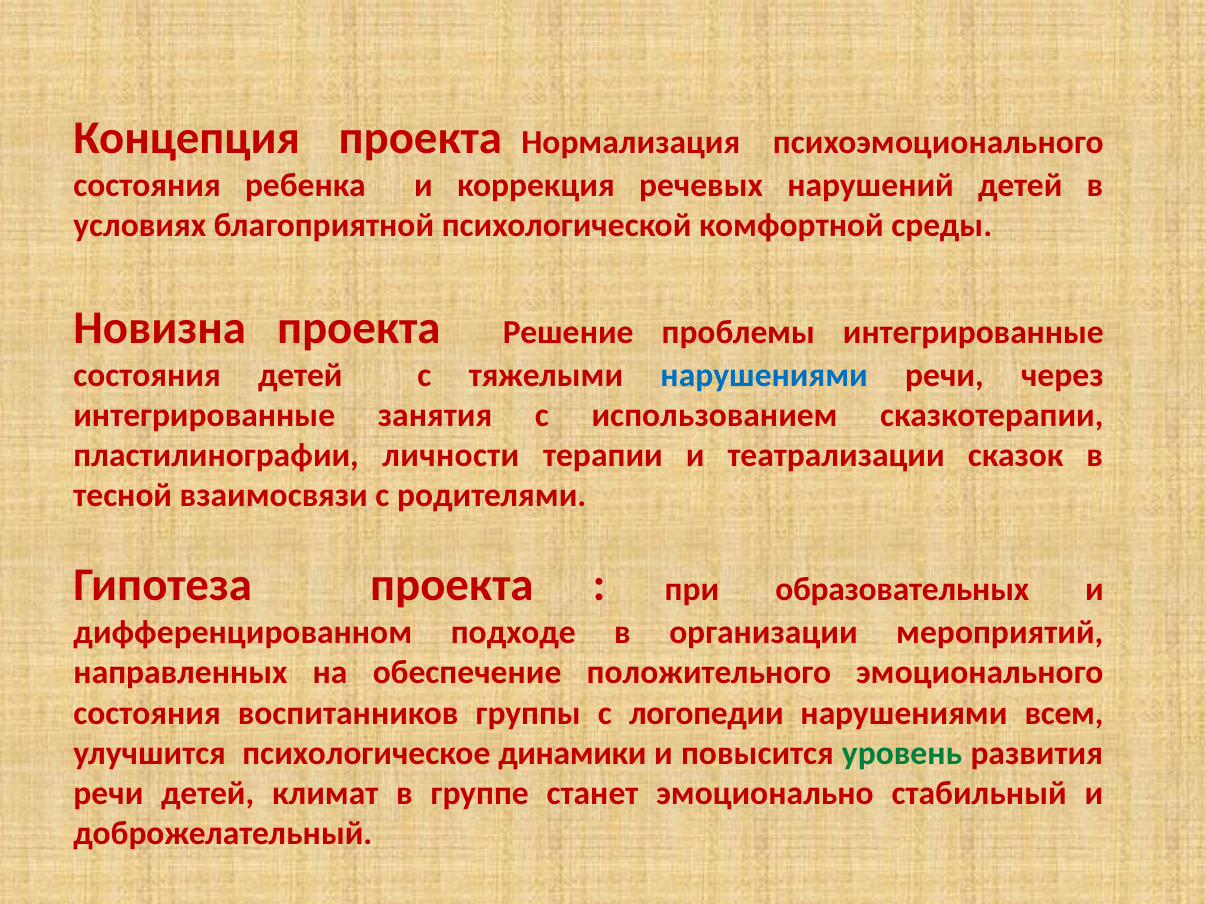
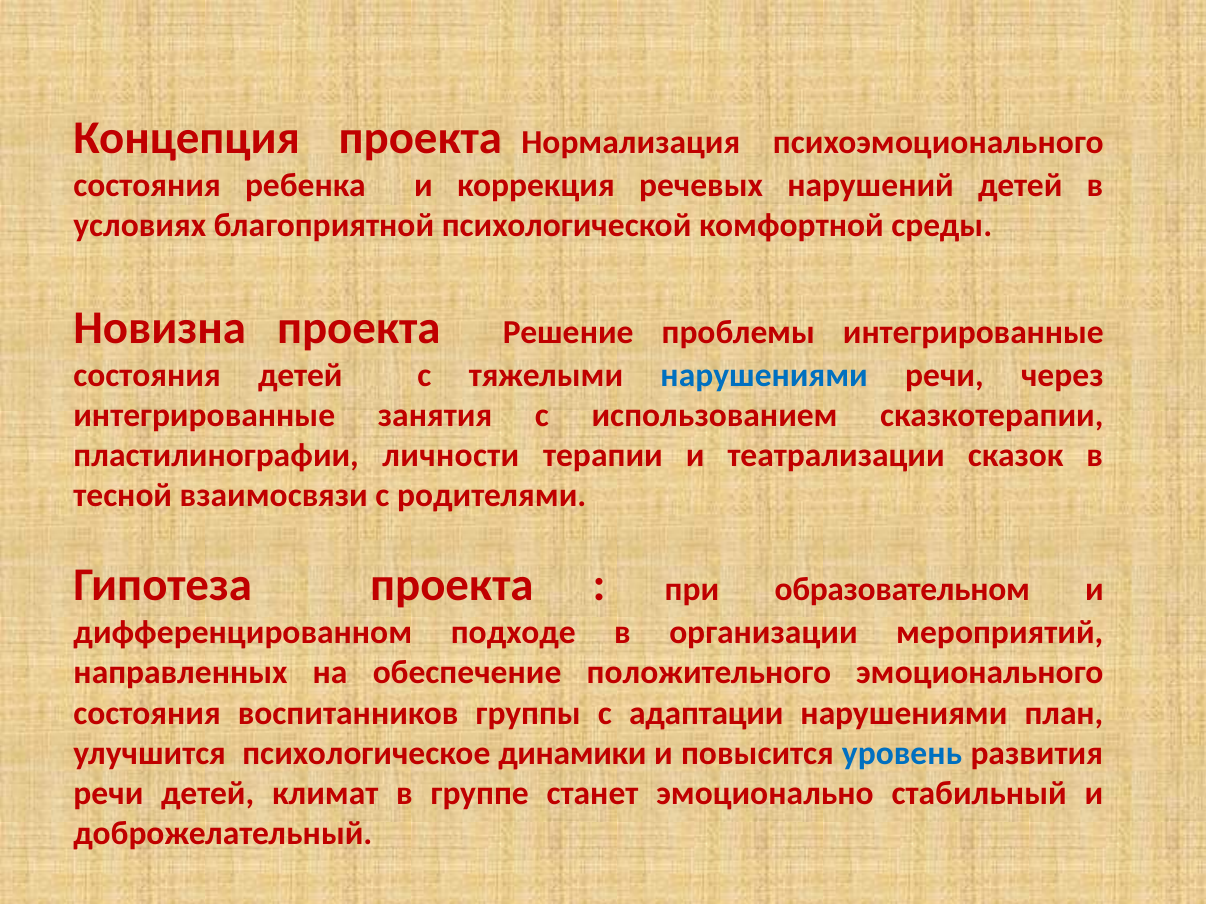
образовательных: образовательных -> образовательном
логопедии: логопедии -> адаптации
всем: всем -> план
уровень colour: green -> blue
